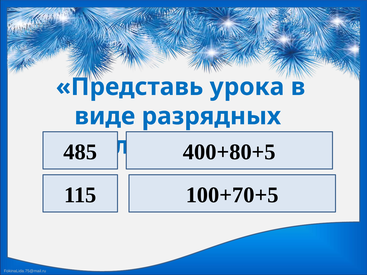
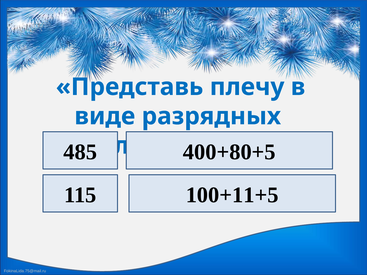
урока: урока -> плечу
100+70+5: 100+70+5 -> 100+11+5
